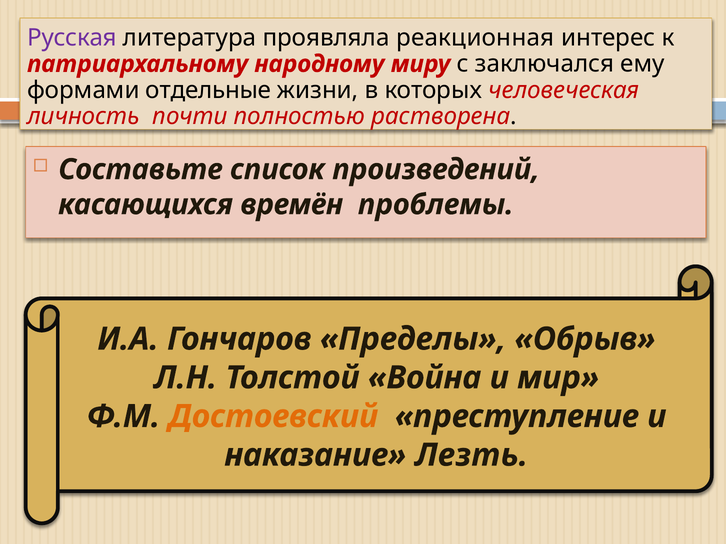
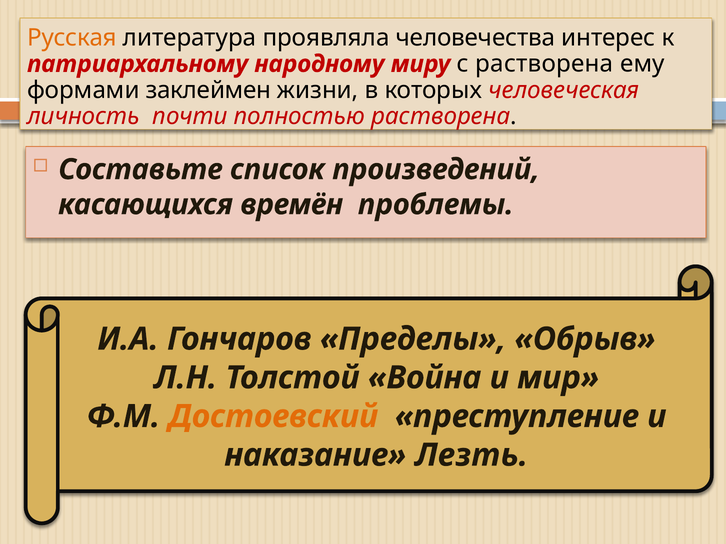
Русская colour: purple -> orange
реакционная: реакционная -> человечества
с заключался: заключался -> растворена
отдельные: отдельные -> заклеймен
